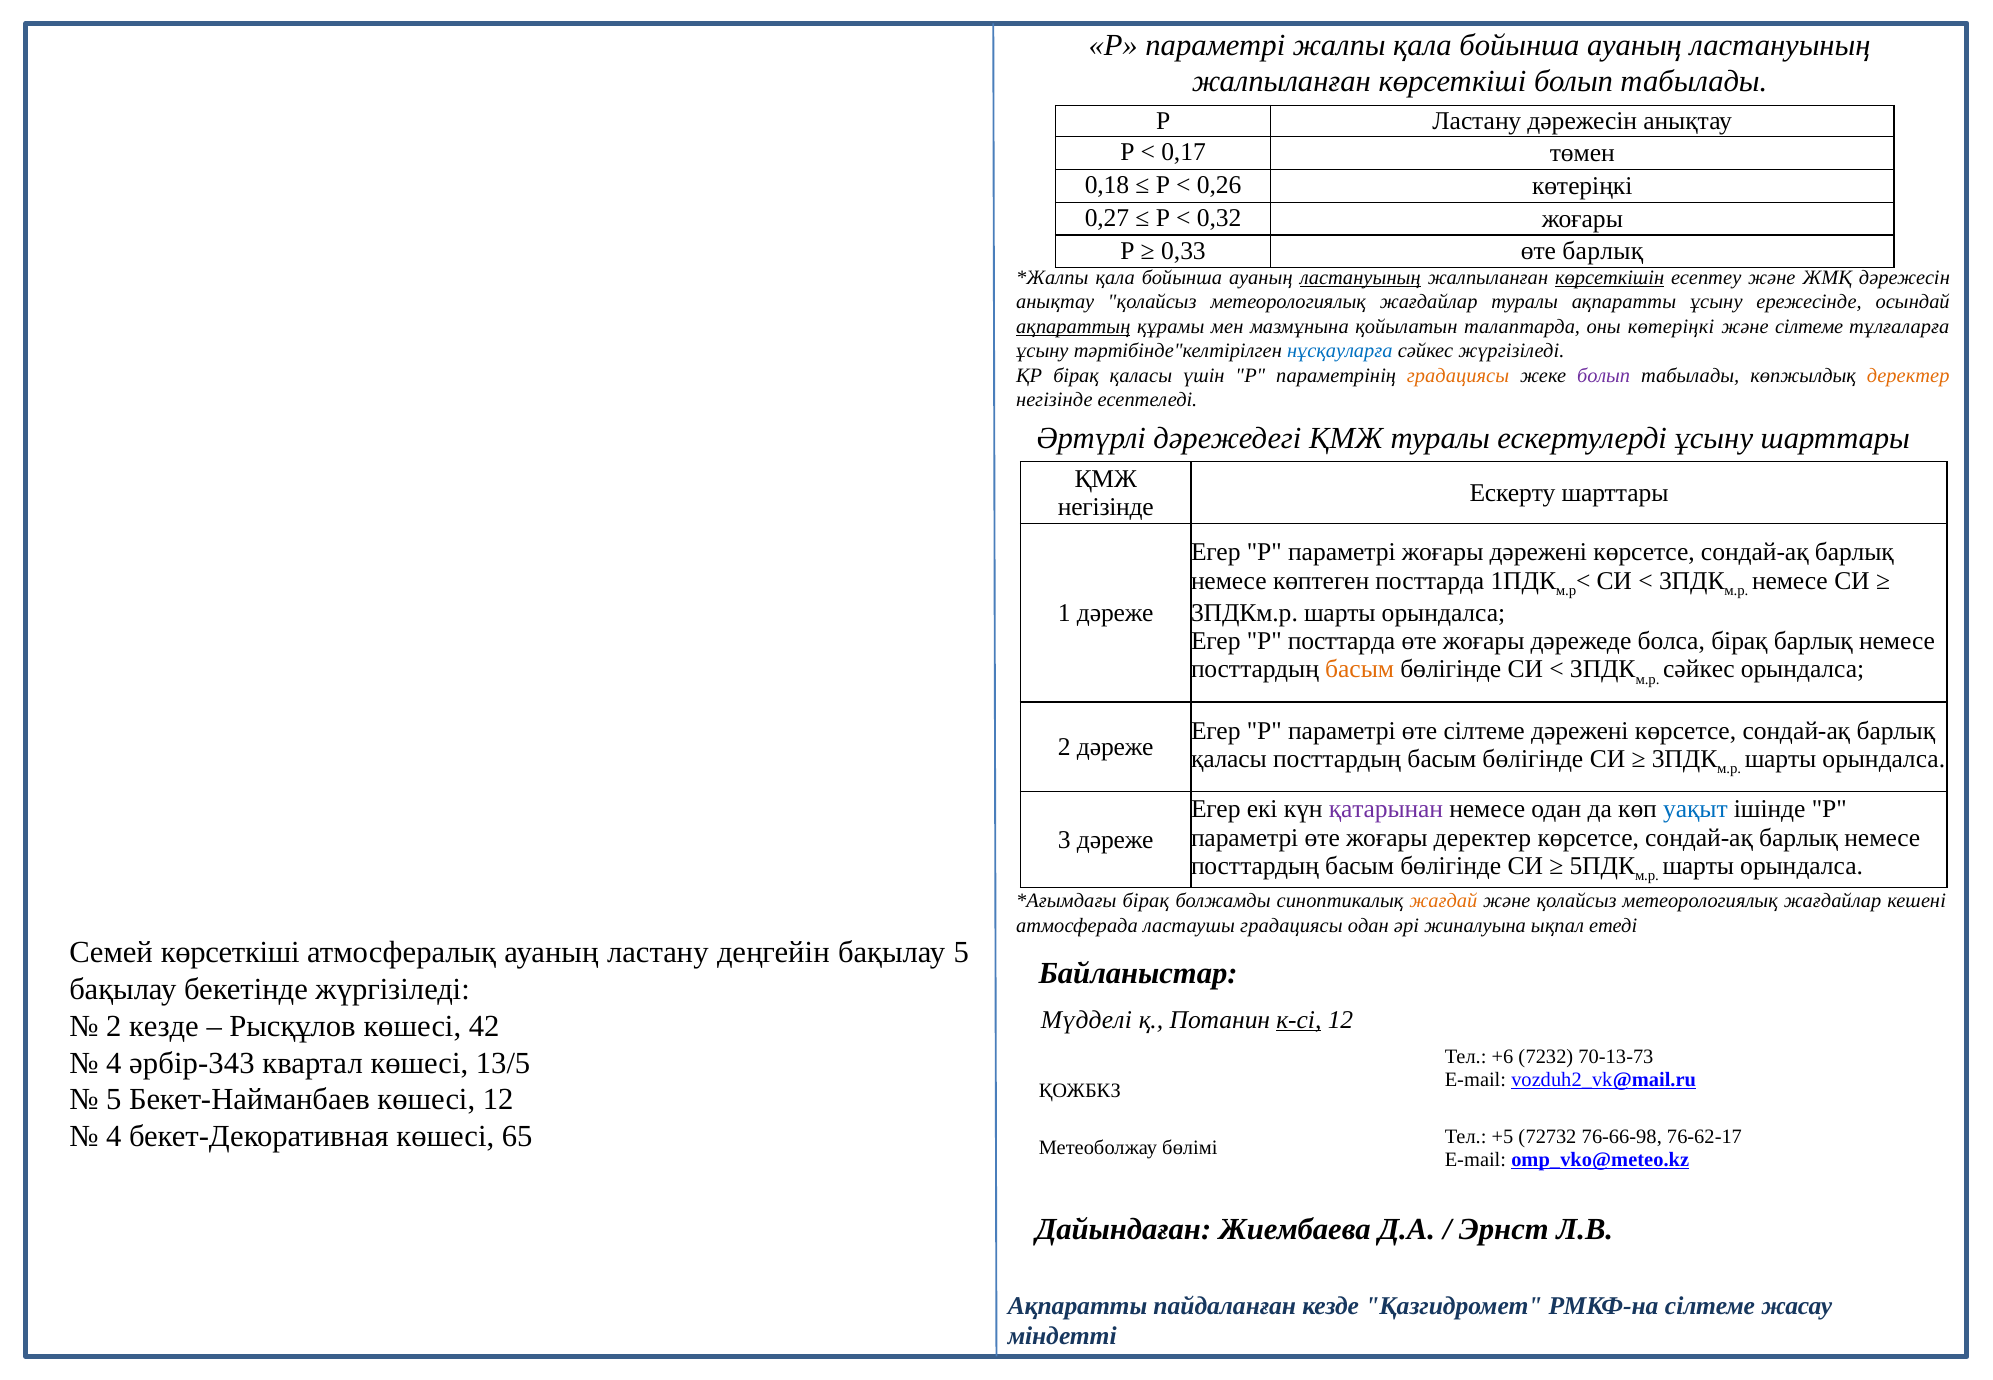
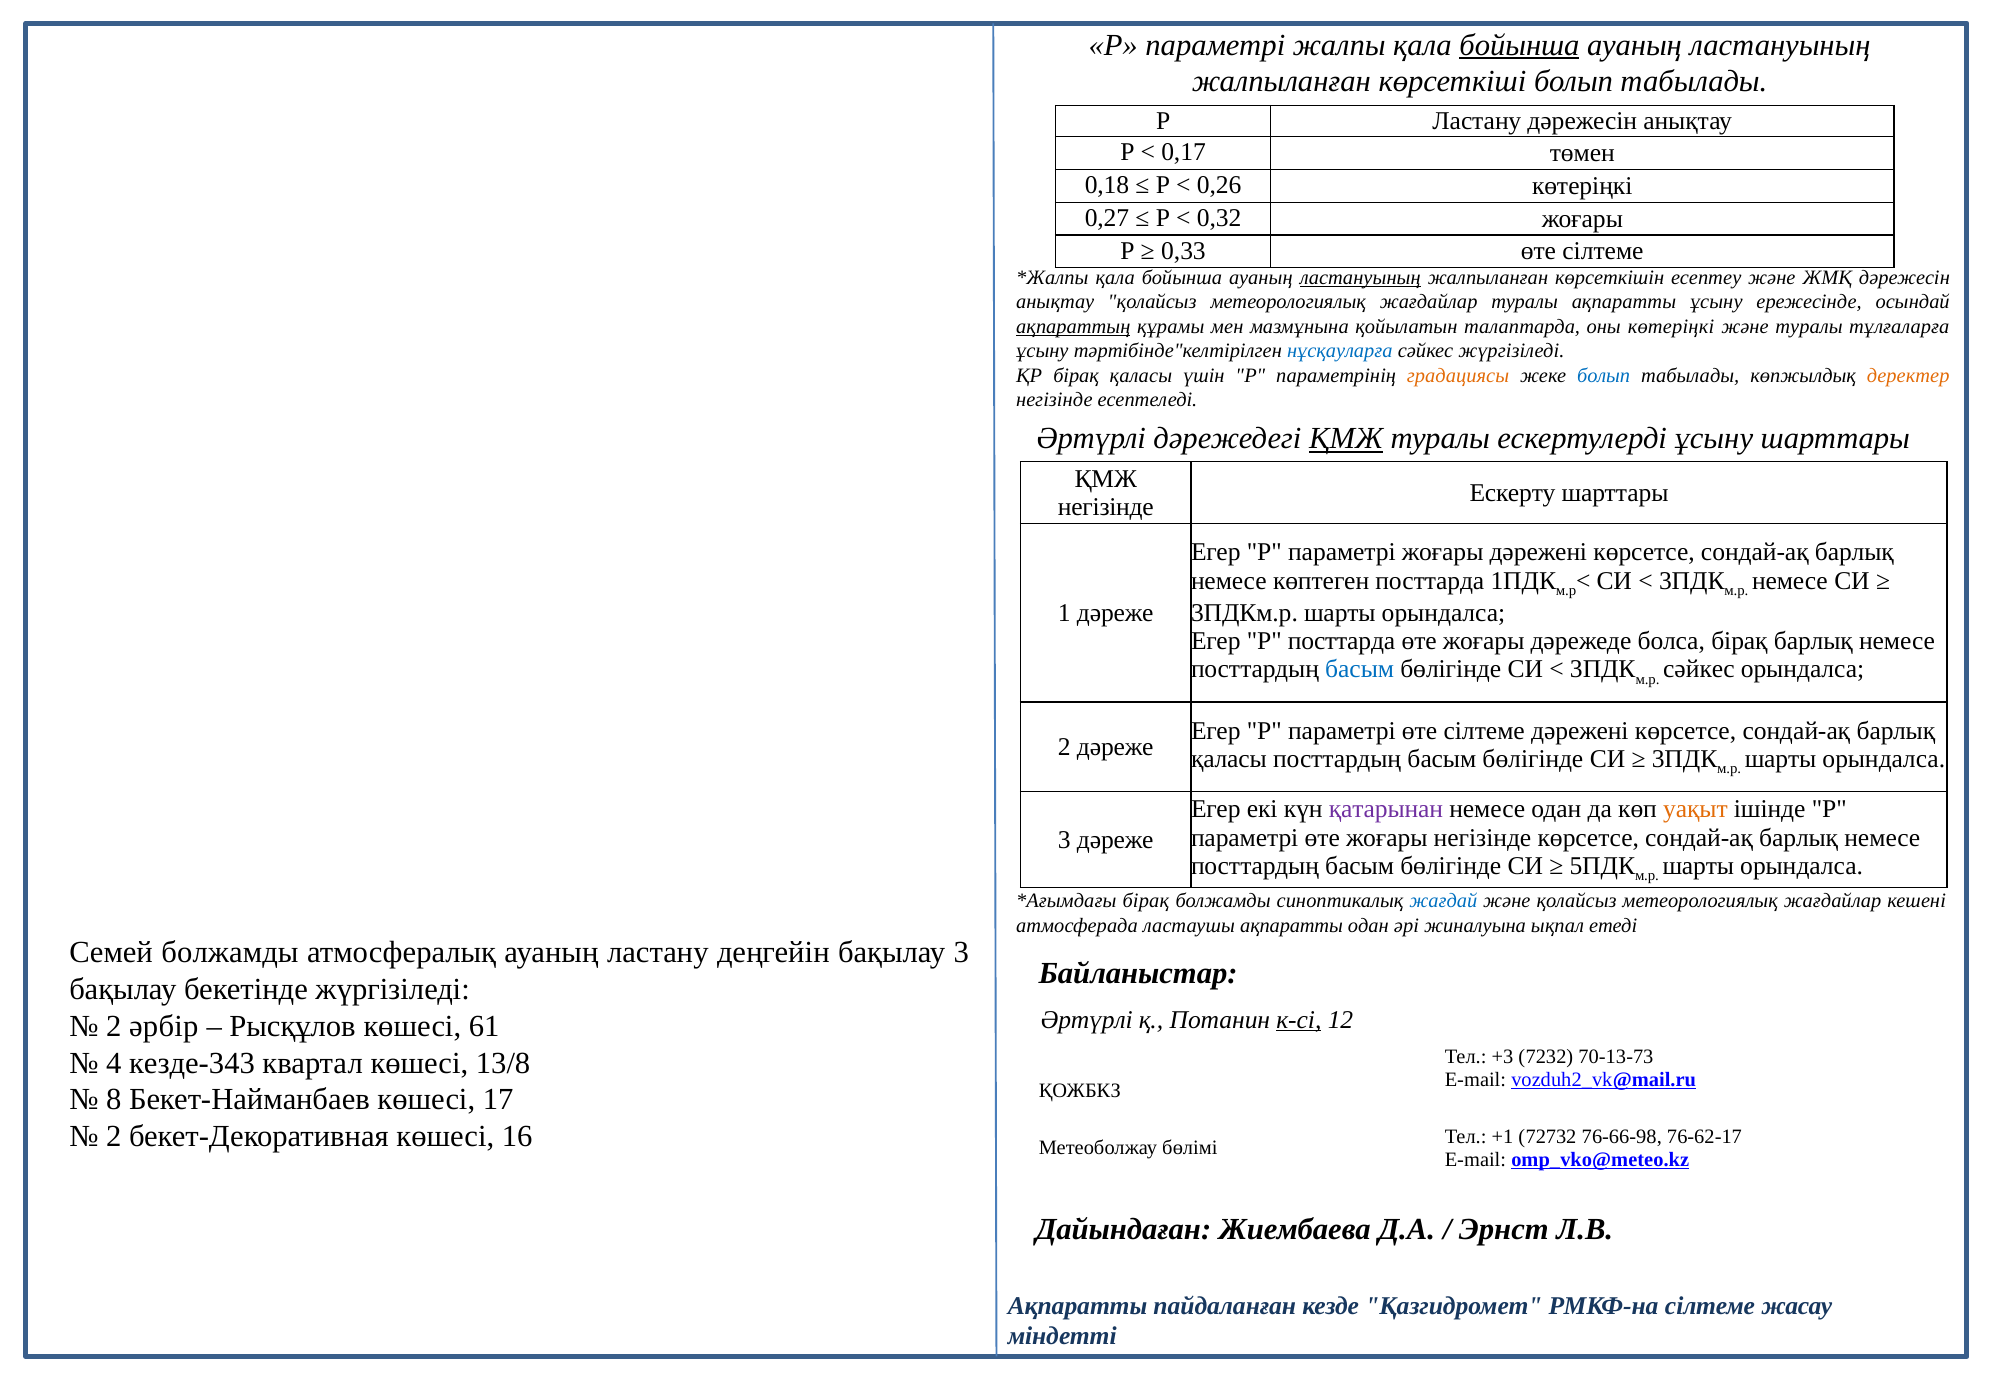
бойынша at (1519, 45) underline: none -> present
0,33 өте барлық: барлық -> сілтеме
көрсеткішін underline: present -> none
және сілтеме: сілтеме -> туралы
болып at (1604, 375) colour: purple -> blue
ҚМЖ at (1346, 439) underline: none -> present
басым at (1360, 669) colour: orange -> blue
уақыт colour: blue -> orange
жоғары деректер: деректер -> негізінде
жағдай colour: orange -> blue
ластаушы градациясы: градациясы -> ақпаратты
Семей көрсеткіші: көрсеткіші -> болжамды
бақылау 5: 5 -> 3
Мүдделі at (1086, 1019): Мүдделі -> Әртүрлі
2 кезде: кезде -> әрбір
42: 42 -> 61
+6: +6 -> +3
әрбір-343: әрбір-343 -> кезде-343
13/5: 13/5 -> 13/8
5 at (114, 1100): 5 -> 8
көшесі 12: 12 -> 17
4 at (114, 1136): 4 -> 2
65: 65 -> 16
+5: +5 -> +1
